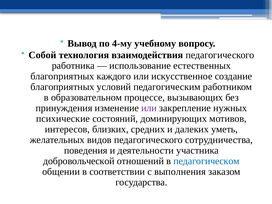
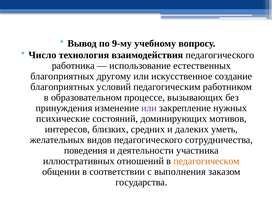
4-му: 4-му -> 9-му
Собой: Собой -> Число
каждого: каждого -> другому
добровольческой: добровольческой -> иллюстративных
педагогическом colour: blue -> orange
